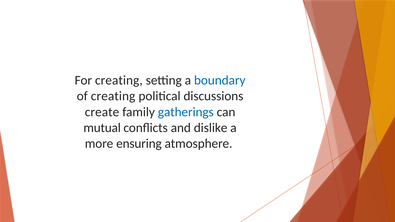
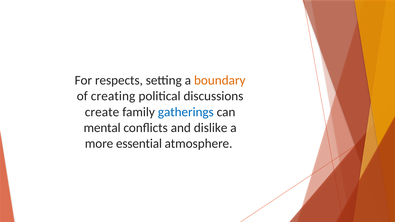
For creating: creating -> respects
boundary colour: blue -> orange
mutual: mutual -> mental
ensuring: ensuring -> essential
